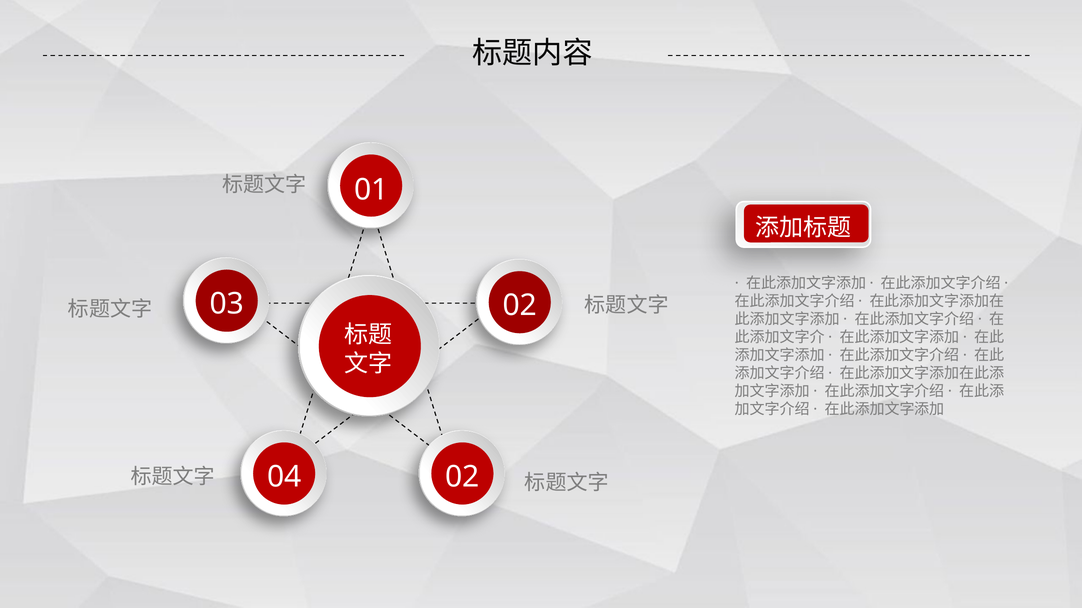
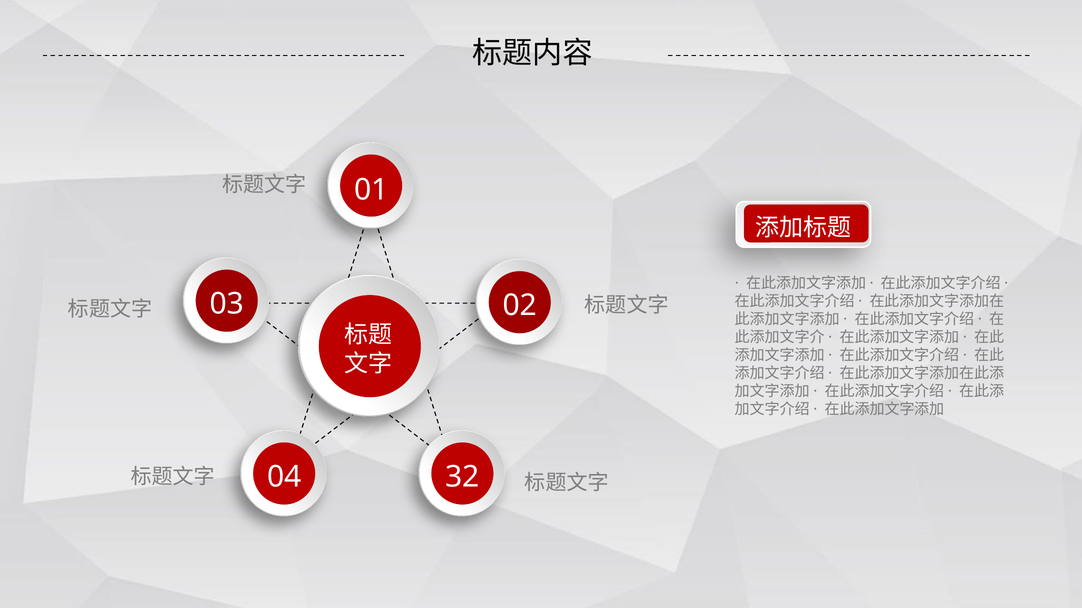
04 02: 02 -> 32
